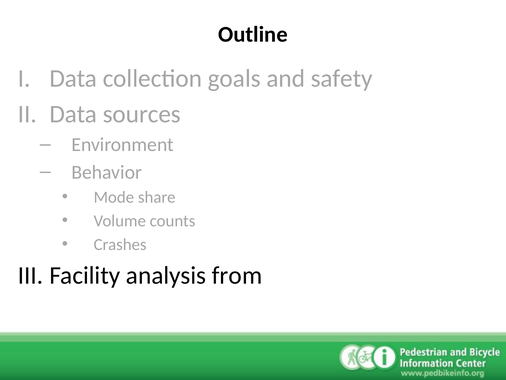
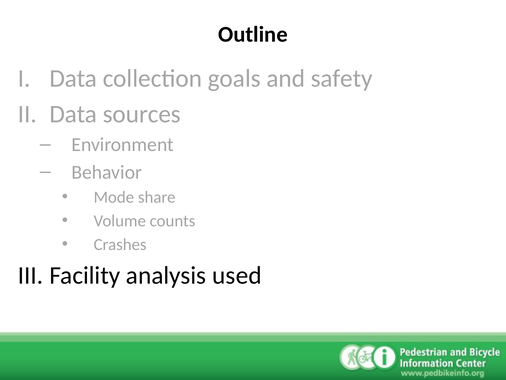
from: from -> used
